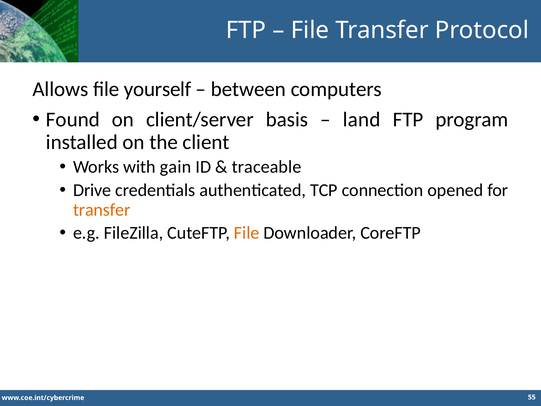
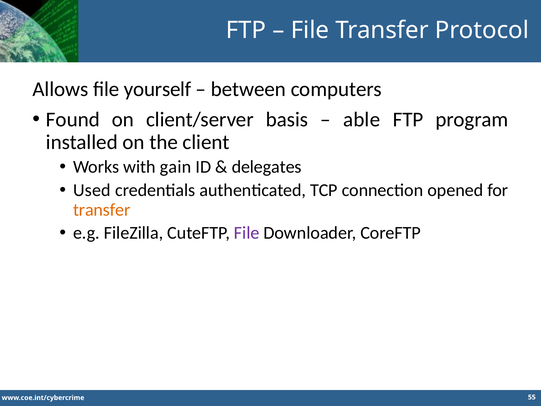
land: land -> able
traceable: traceable -> delegates
Drive: Drive -> Used
File at (247, 233) colour: orange -> purple
